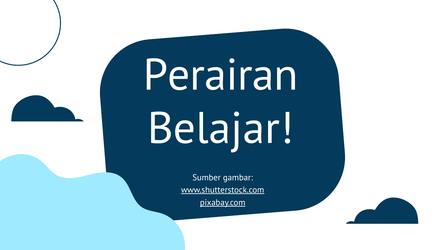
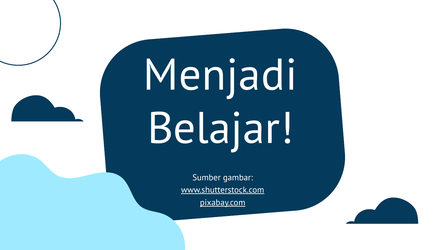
Perairan: Perairan -> Menjadi
